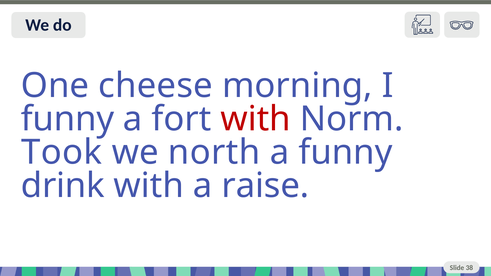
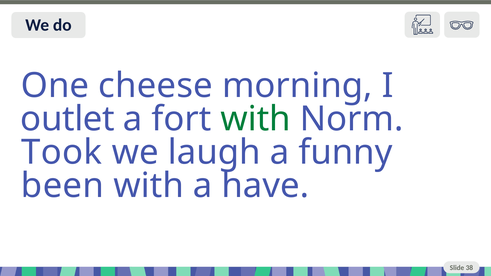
funny at (68, 119): funny -> outlet
with at (256, 119) colour: red -> green
north: north -> laugh
drink: drink -> been
raise: raise -> have
